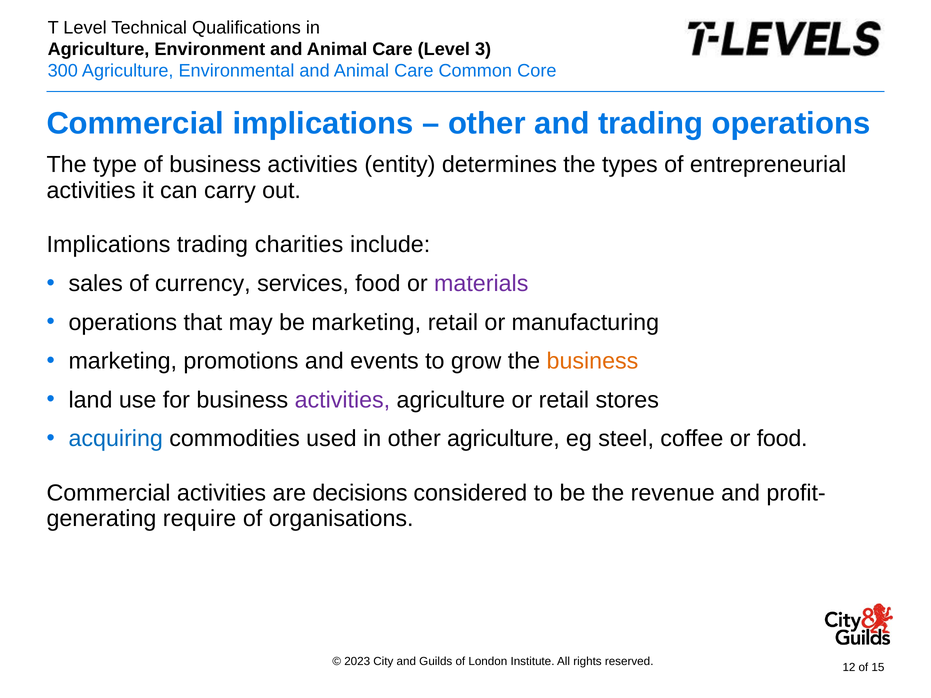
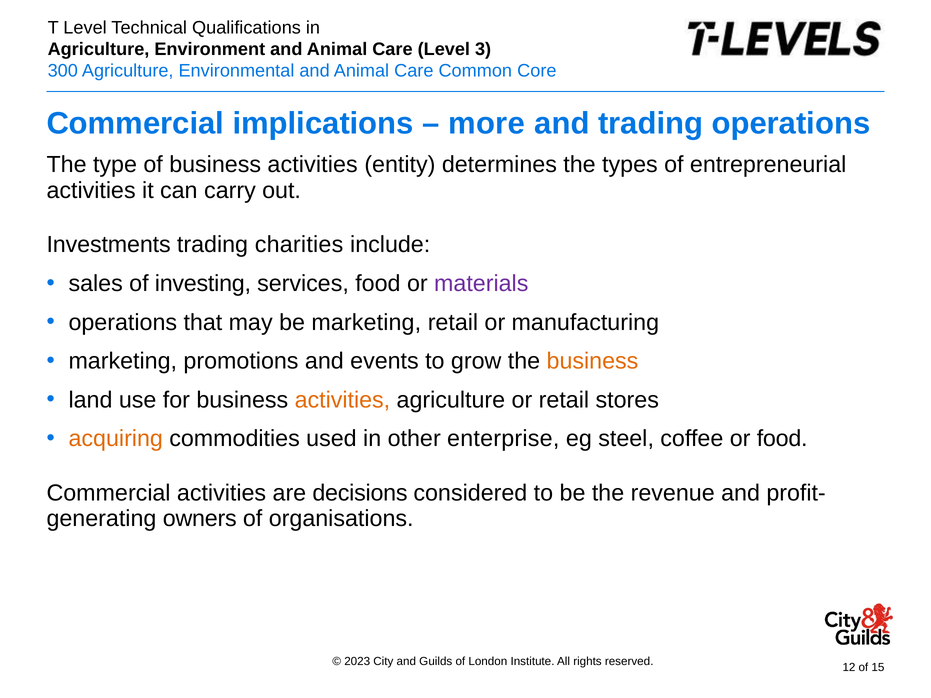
other at (487, 123): other -> more
Implications at (108, 245): Implications -> Investments
currency: currency -> investing
activities at (342, 400) colour: purple -> orange
acquiring colour: blue -> orange
other agriculture: agriculture -> enterprise
require: require -> owners
